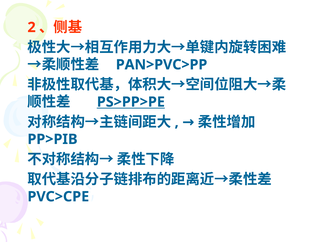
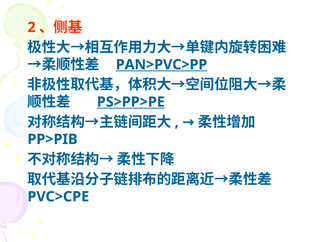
PAN>PVC>PP underline: none -> present
